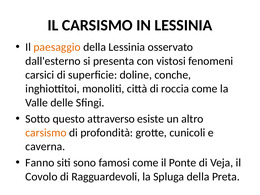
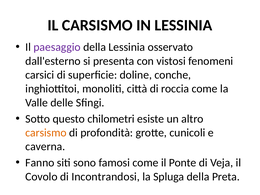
paesaggio colour: orange -> purple
attraverso: attraverso -> chilometri
Ragguardevoli: Ragguardevoli -> Incontrandosi
